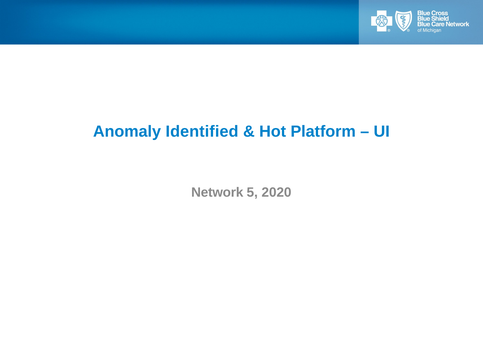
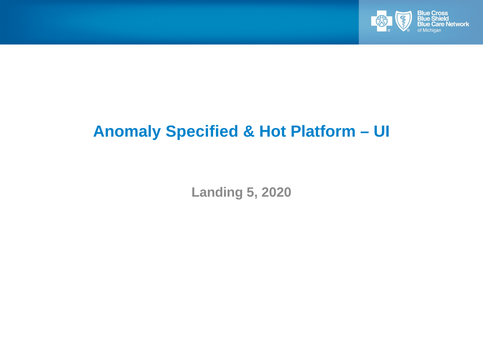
Identified: Identified -> Specified
Network: Network -> Landing
